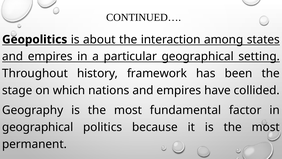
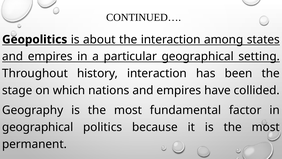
history framework: framework -> interaction
